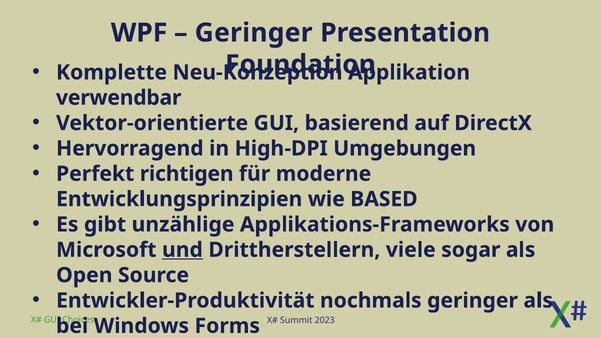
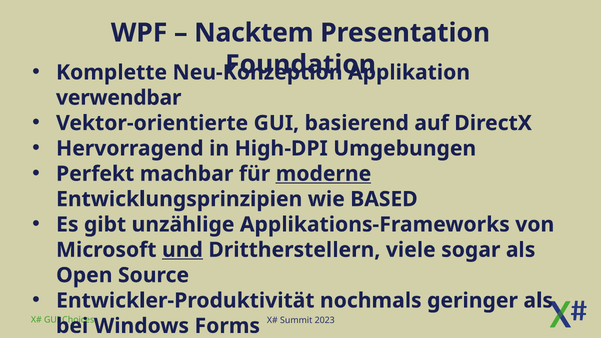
Geringer at (254, 33): Geringer -> Nacktem
richtigen: richtigen -> machbar
moderne underline: none -> present
